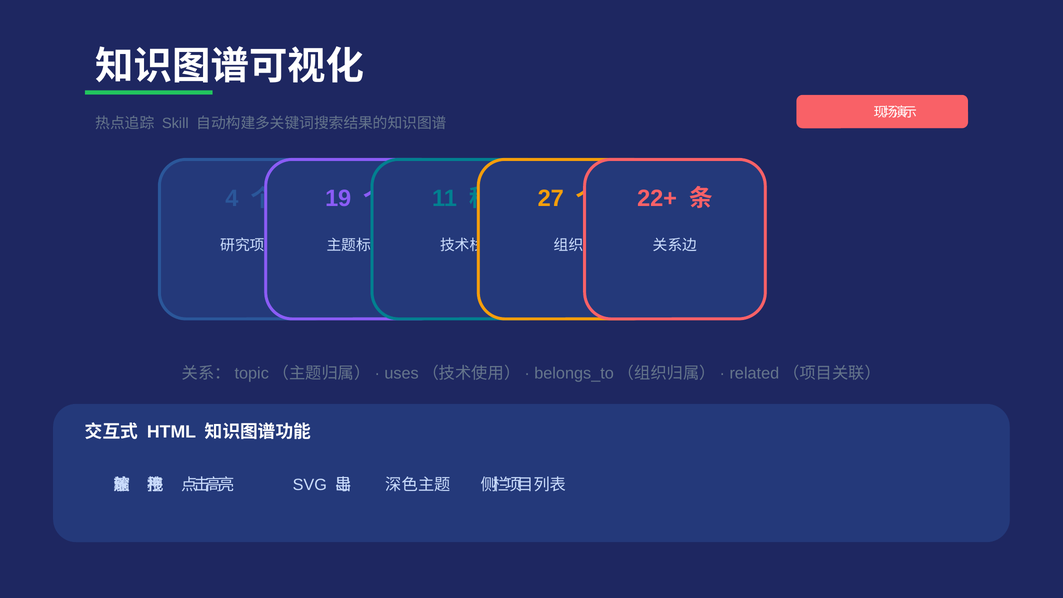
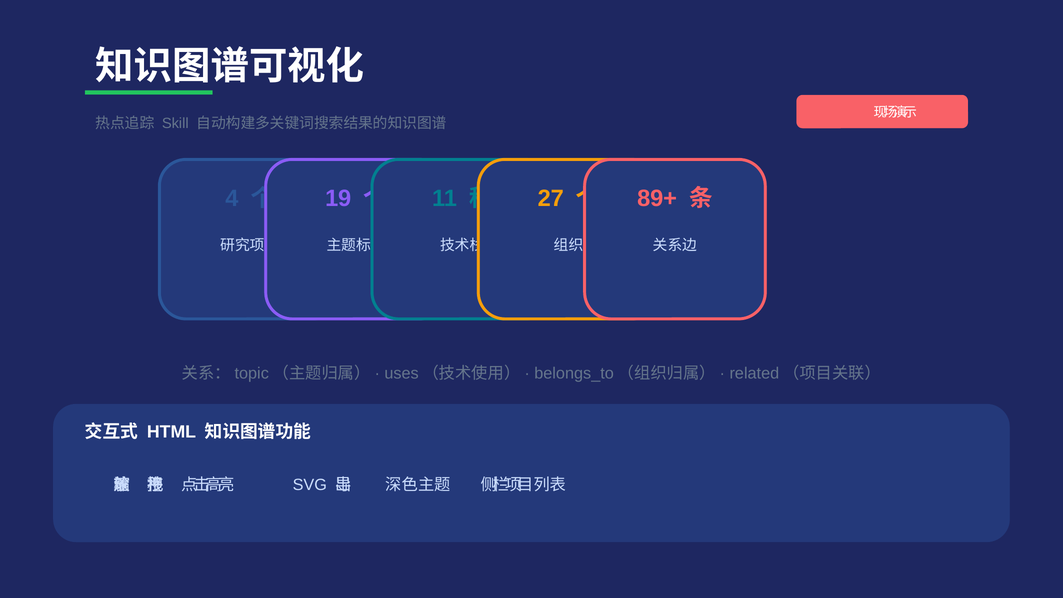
22+: 22+ -> 89+
